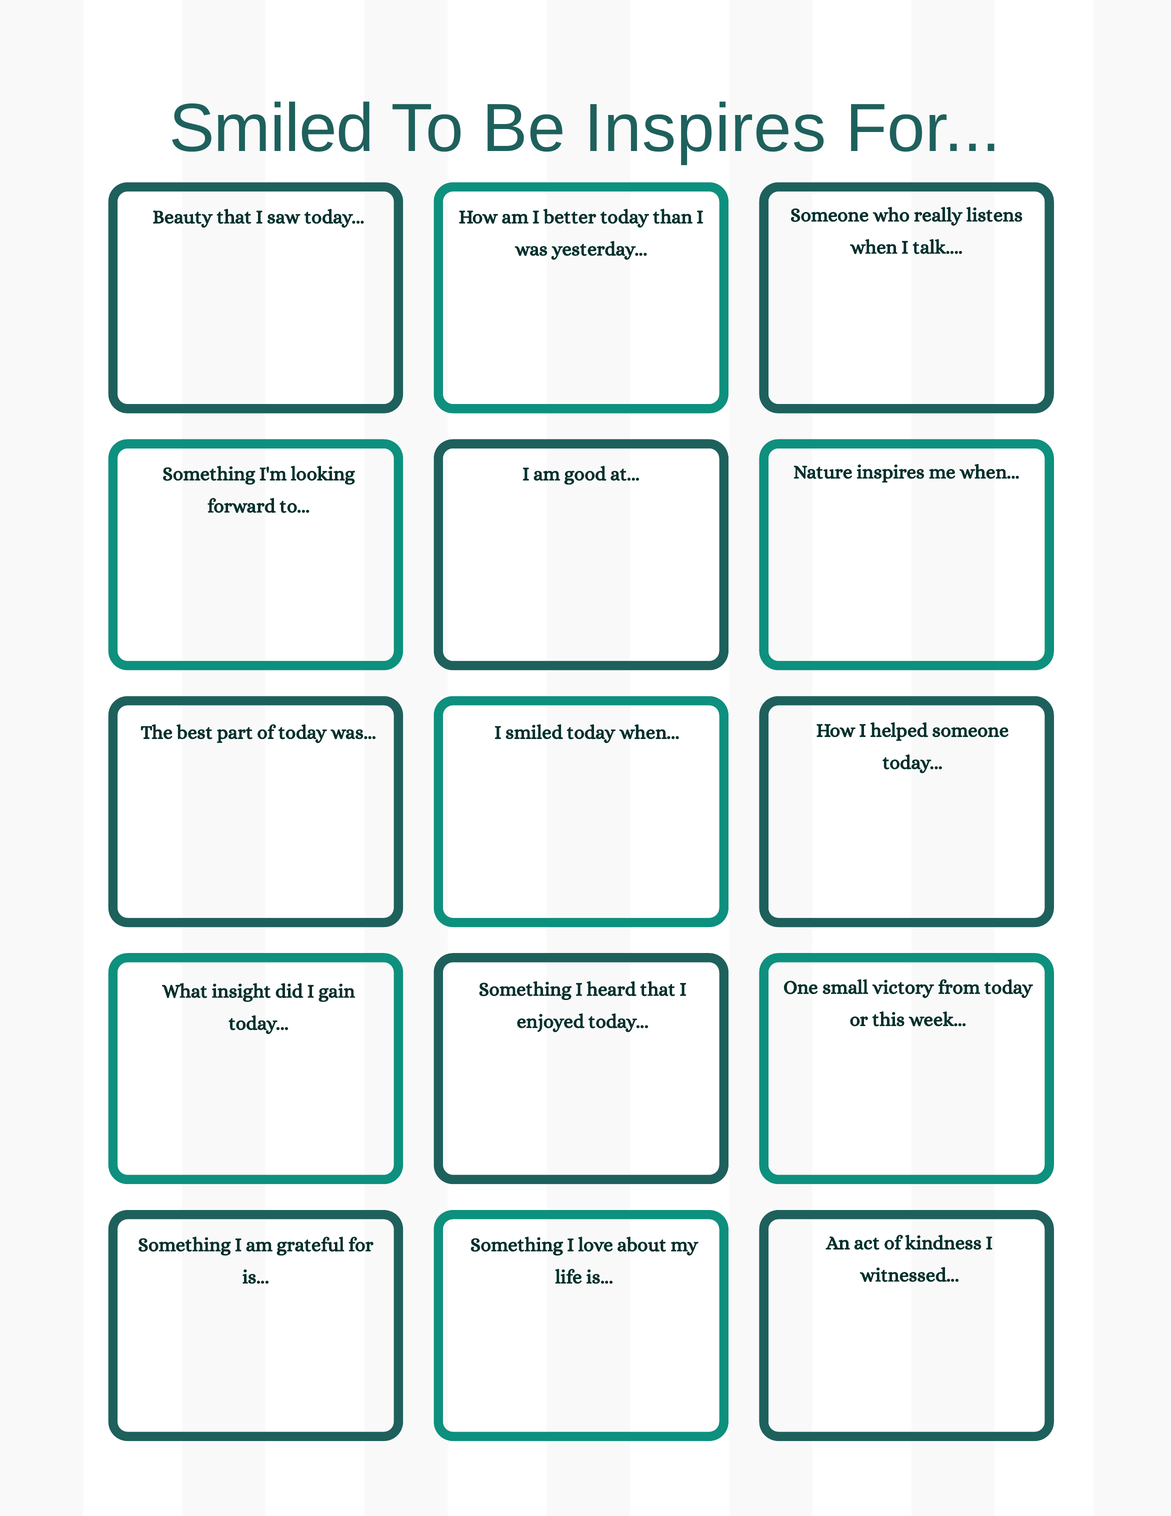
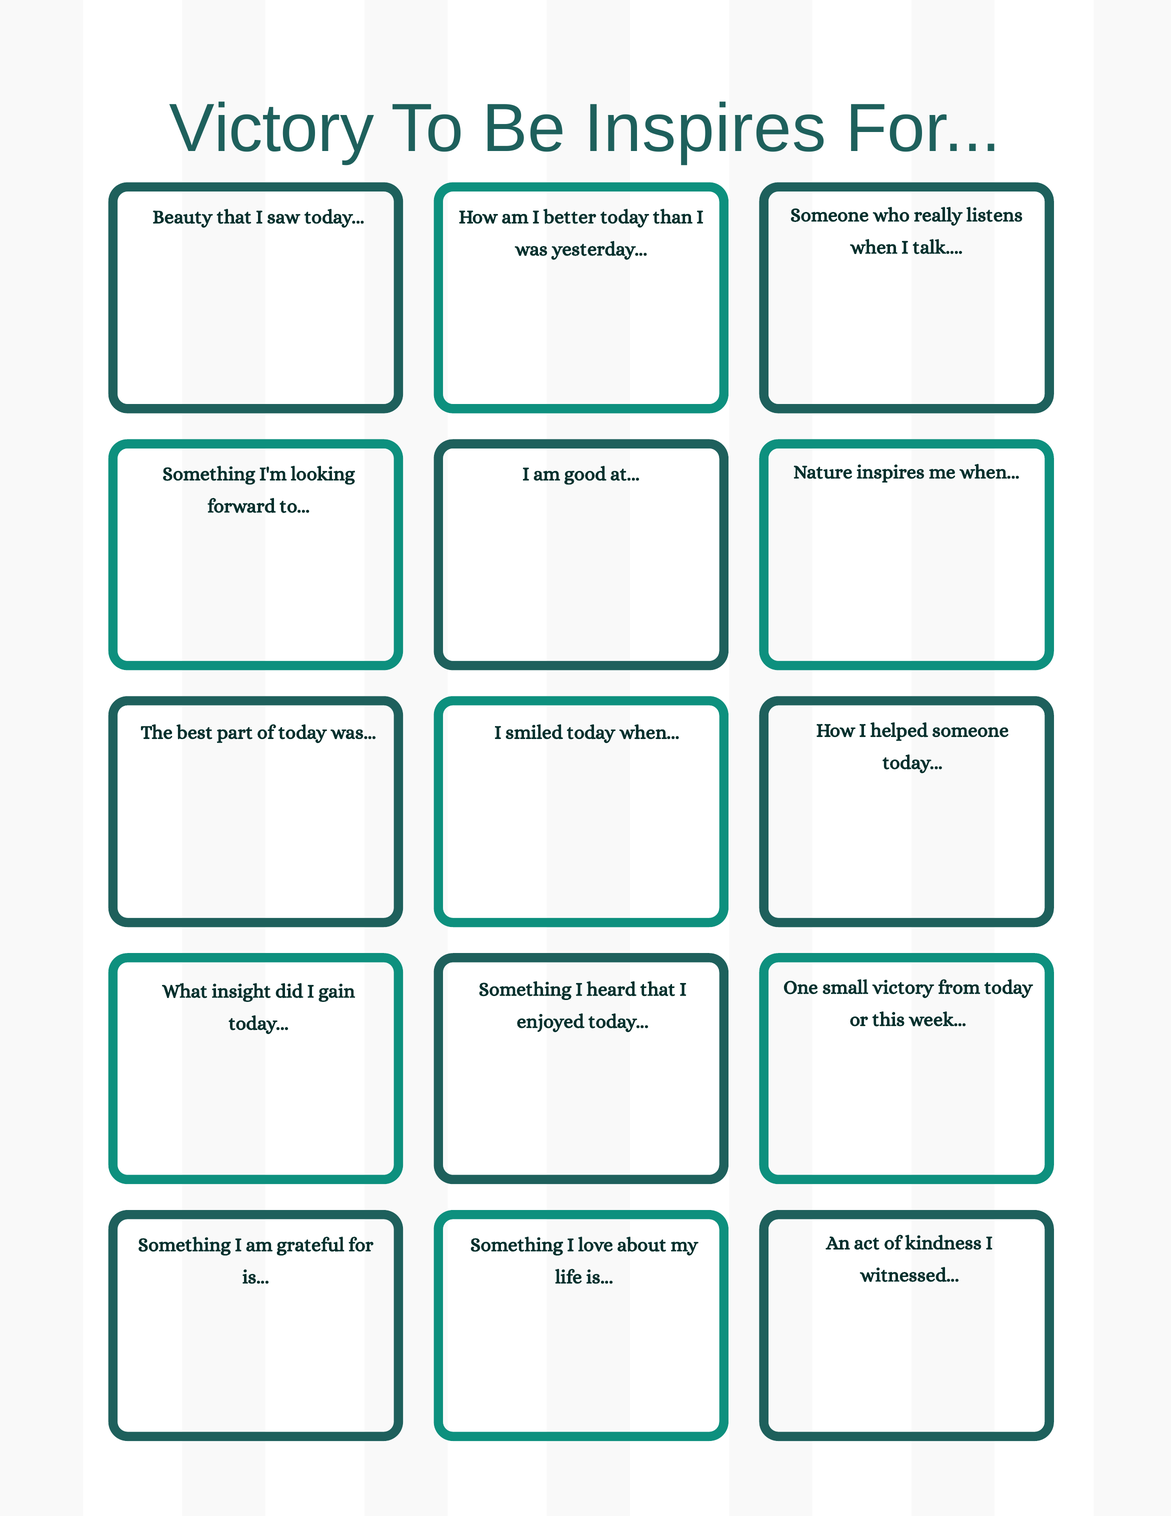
Smiled at (272, 129): Smiled -> Victory
